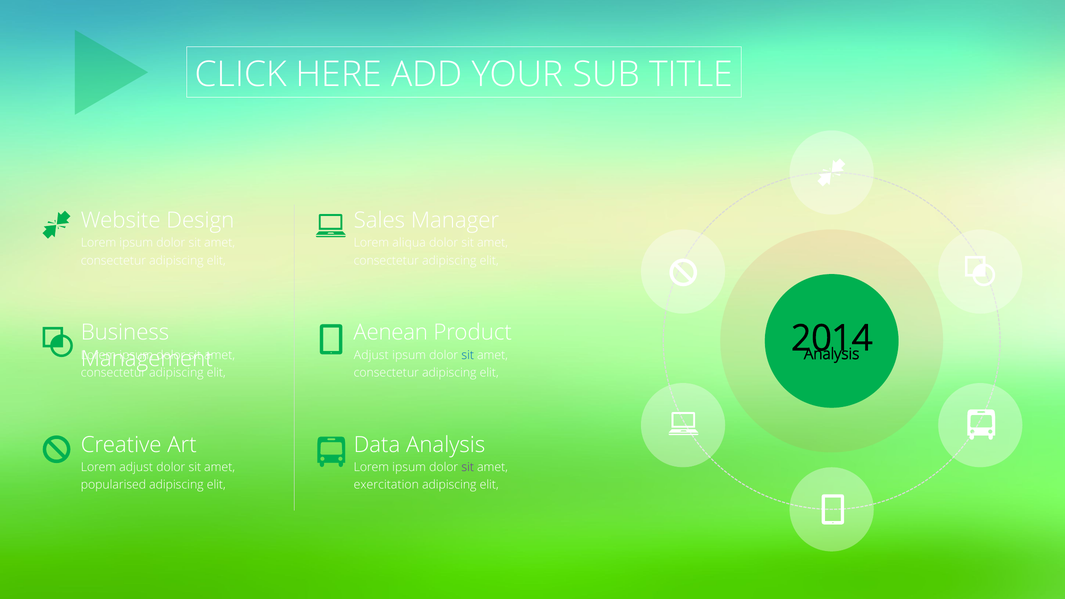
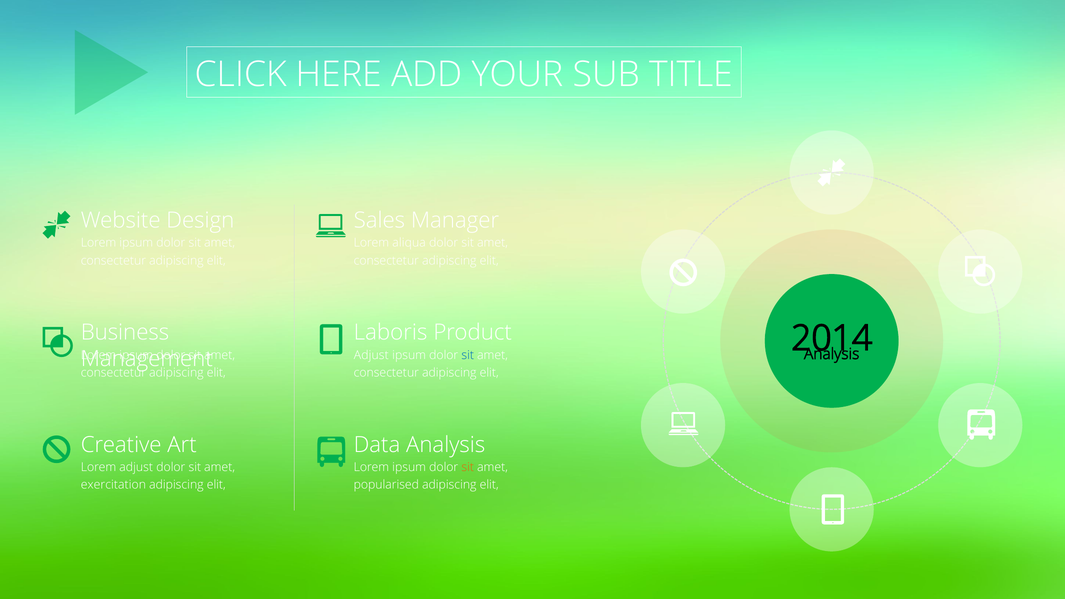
Aenean: Aenean -> Laboris
sit at (468, 467) colour: purple -> orange
popularised: popularised -> exercitation
exercitation: exercitation -> popularised
